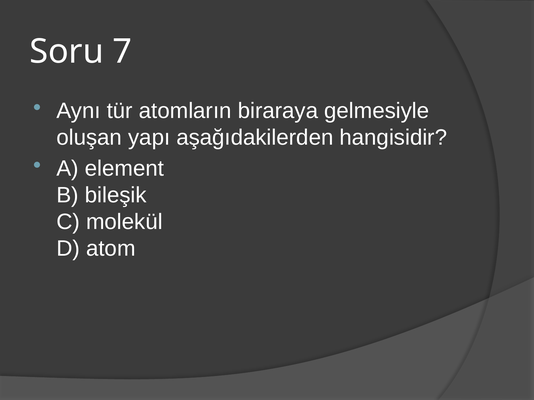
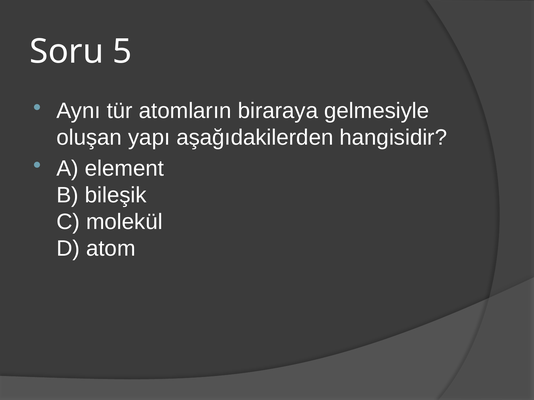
7: 7 -> 5
